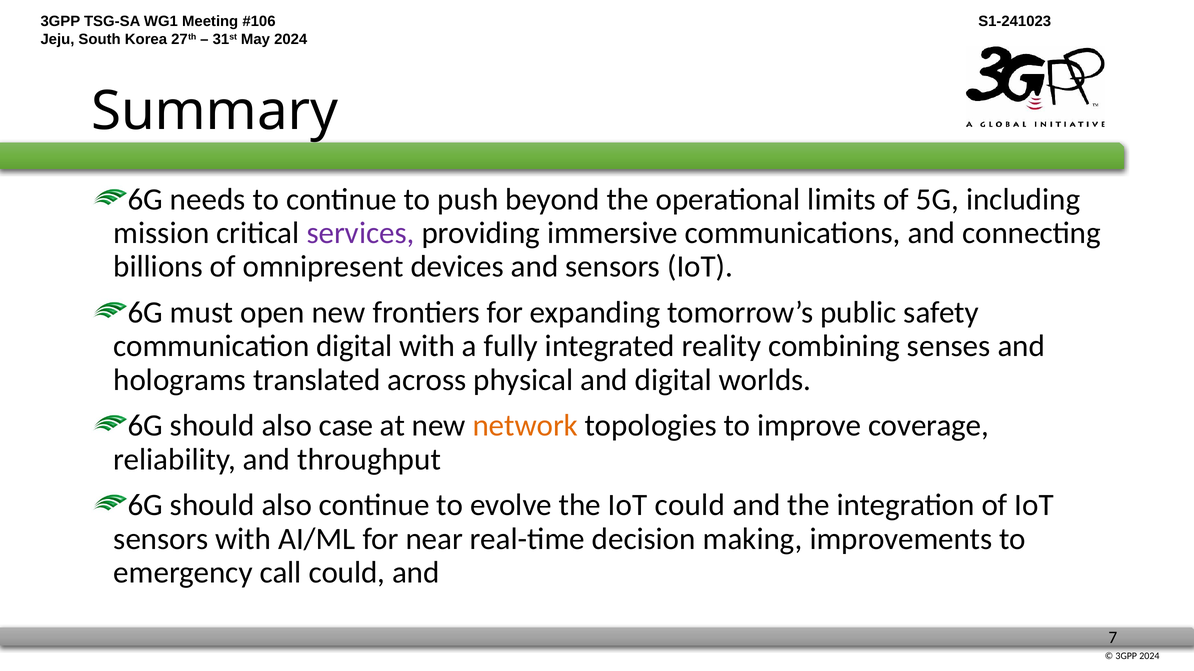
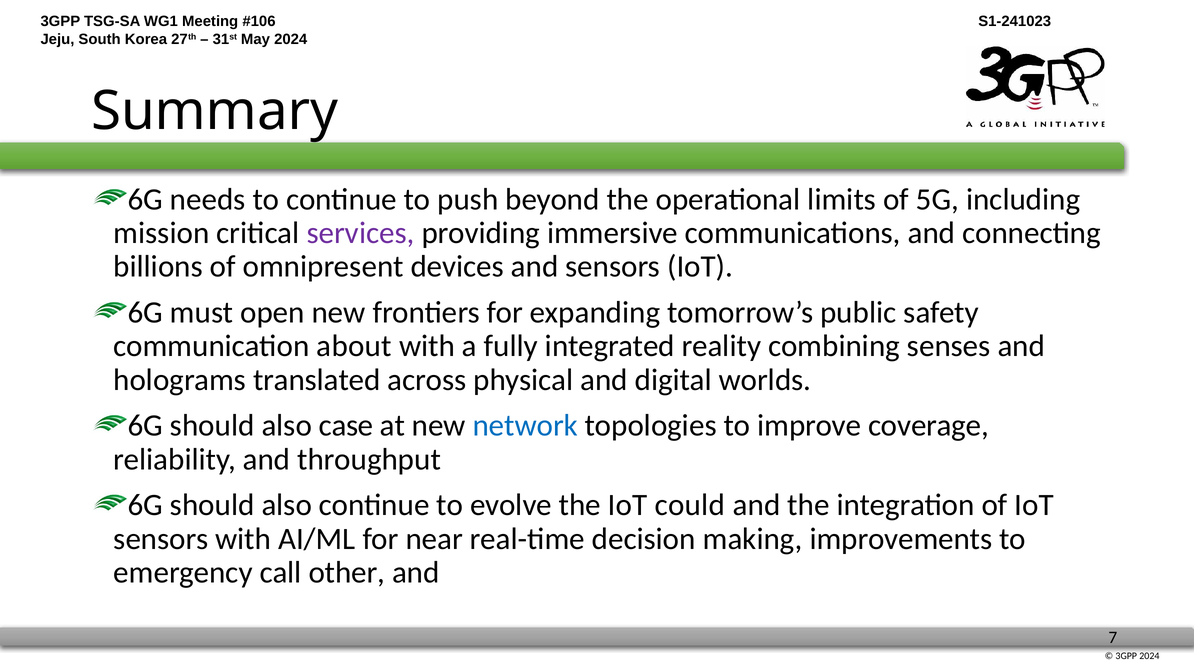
communication digital: digital -> about
network colour: orange -> blue
call could: could -> other
